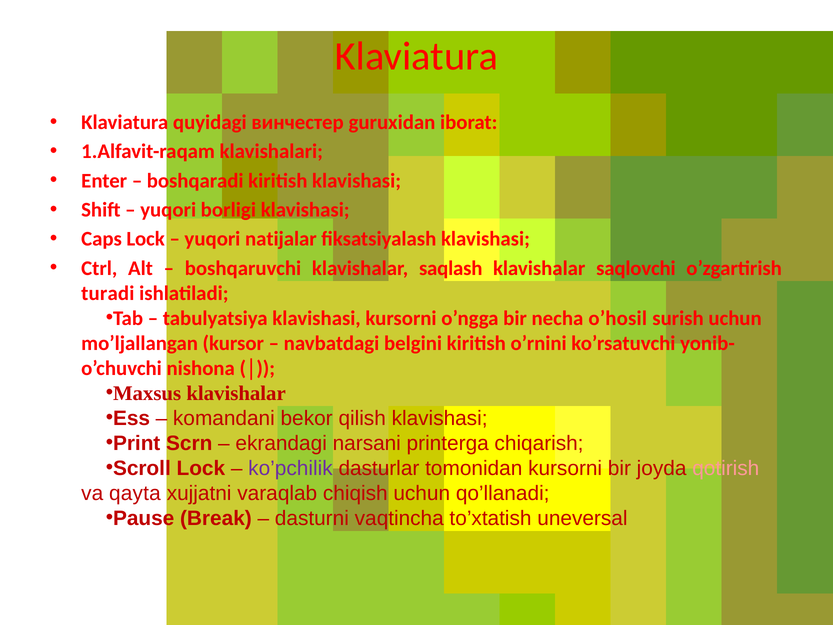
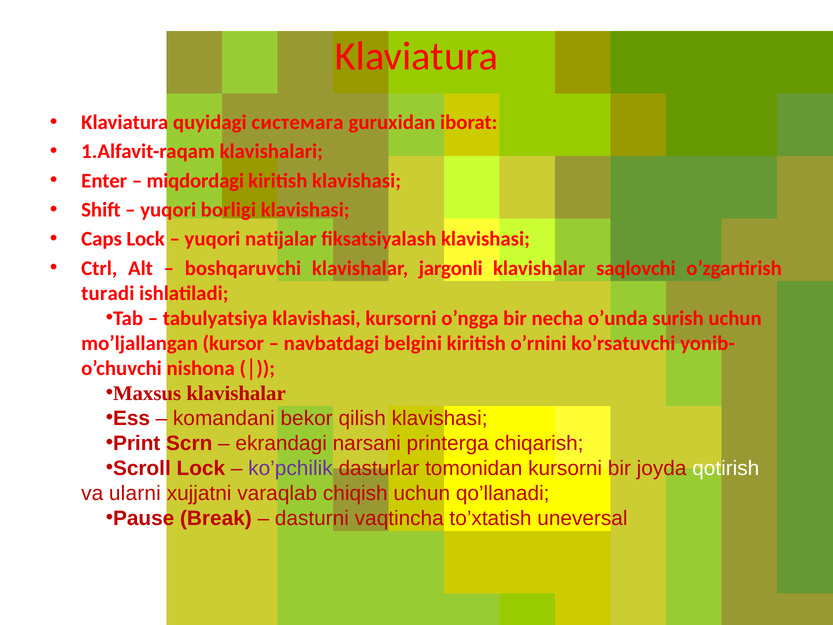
винчестер: винчестер -> системага
boshqaradi: boshqaradi -> miqdordagi
saqlash: saqlash -> jargonli
o’hosil: o’hosil -> o’unda
qotirish colour: pink -> white
qayta: qayta -> ularni
